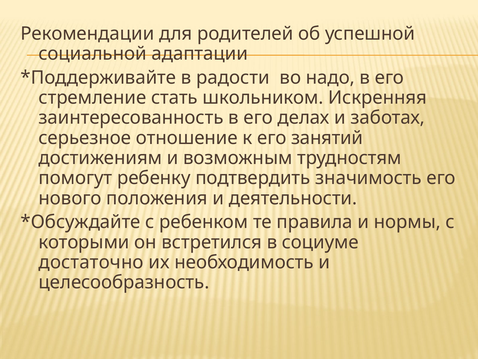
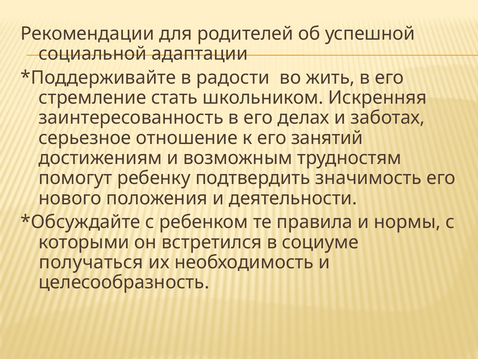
надо: надо -> жить
достаточно: достаточно -> получаться
